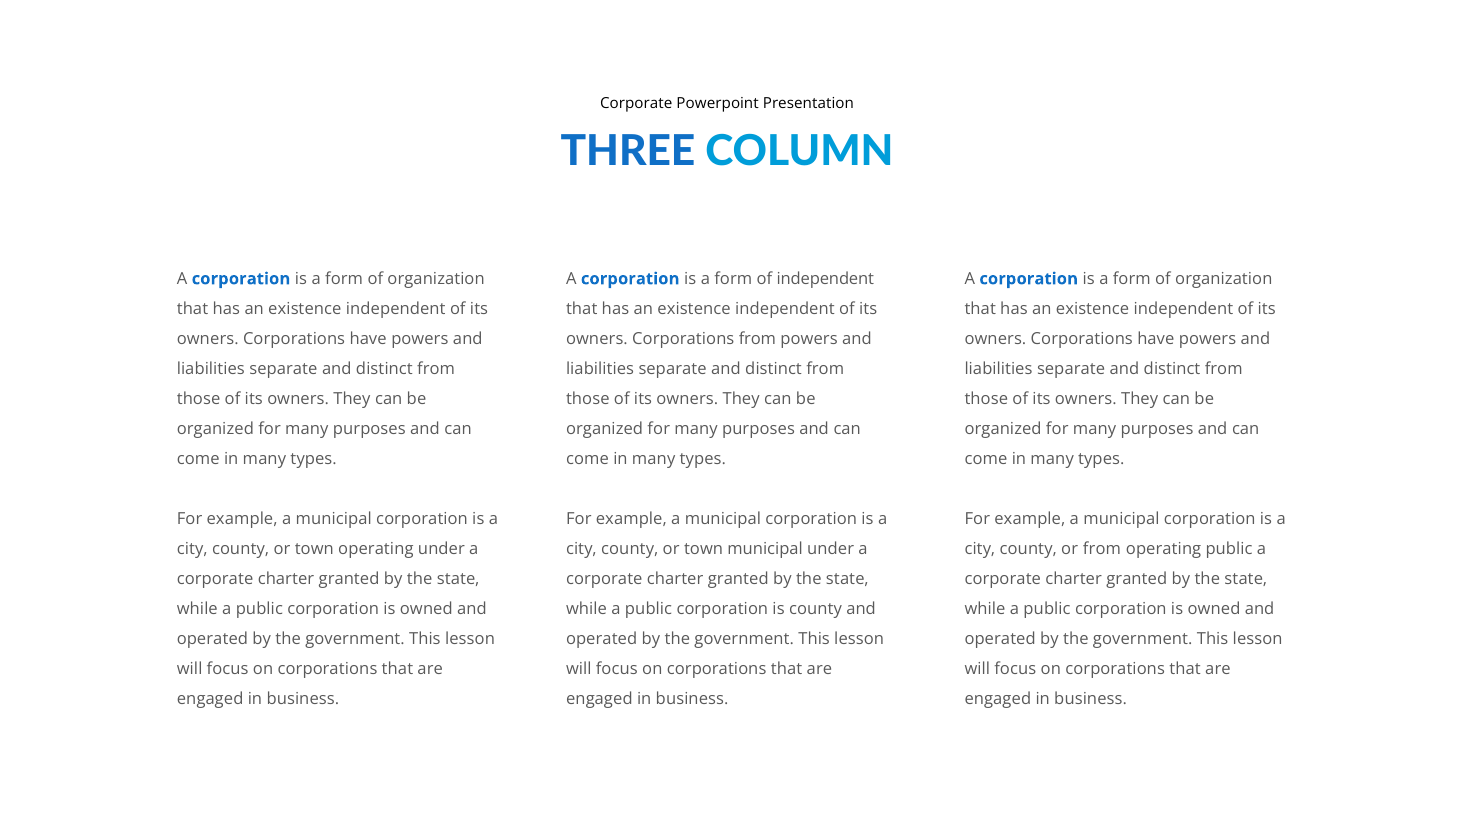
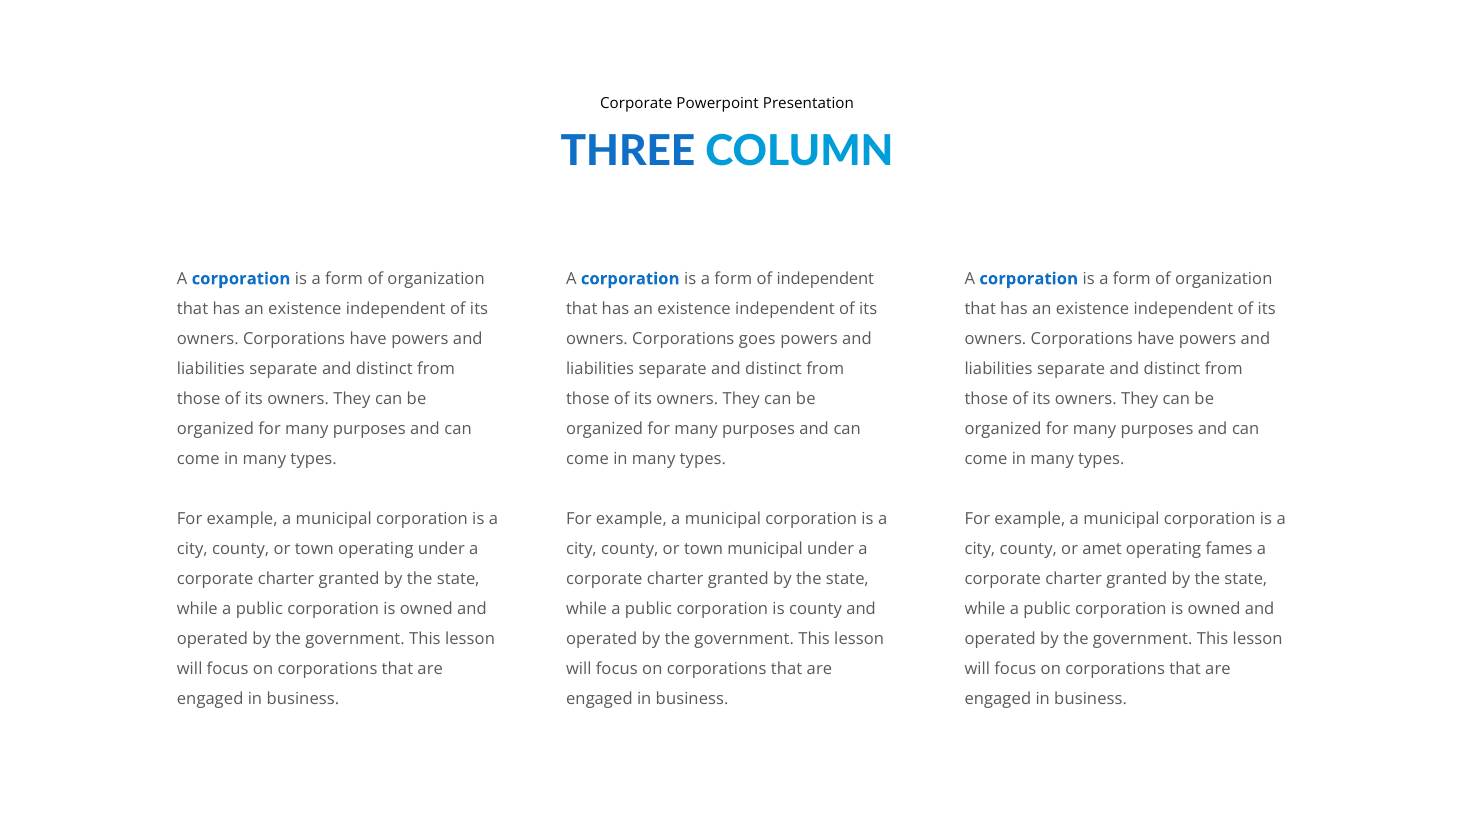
Corporations from: from -> goes
or from: from -> amet
operating public: public -> fames
